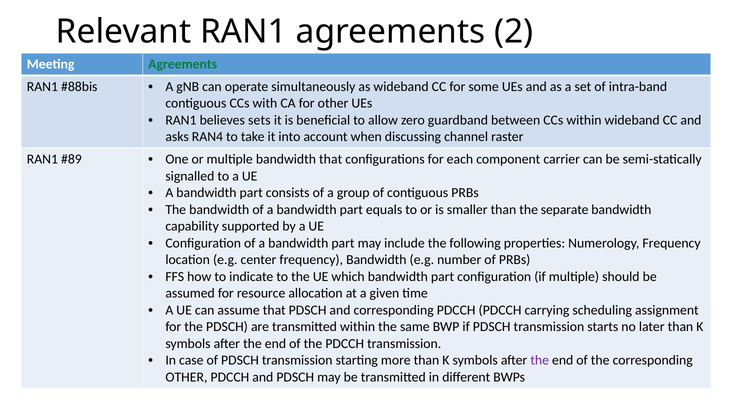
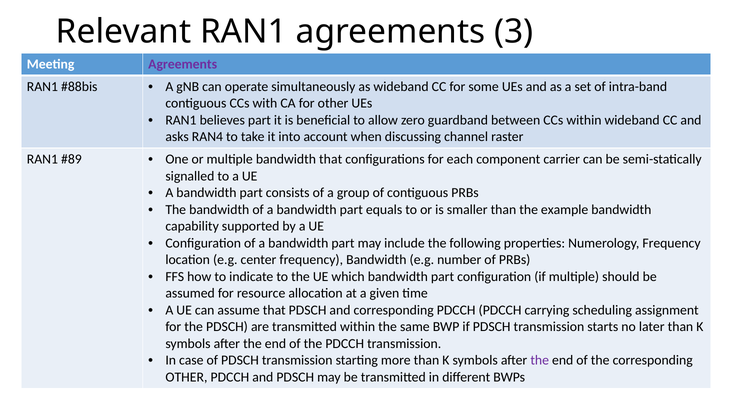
2: 2 -> 3
Agreements at (183, 64) colour: green -> purple
believes sets: sets -> part
separate: separate -> example
